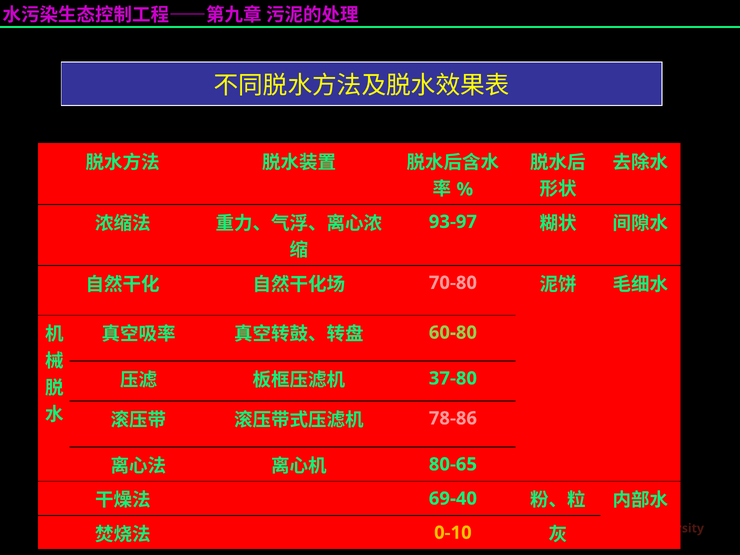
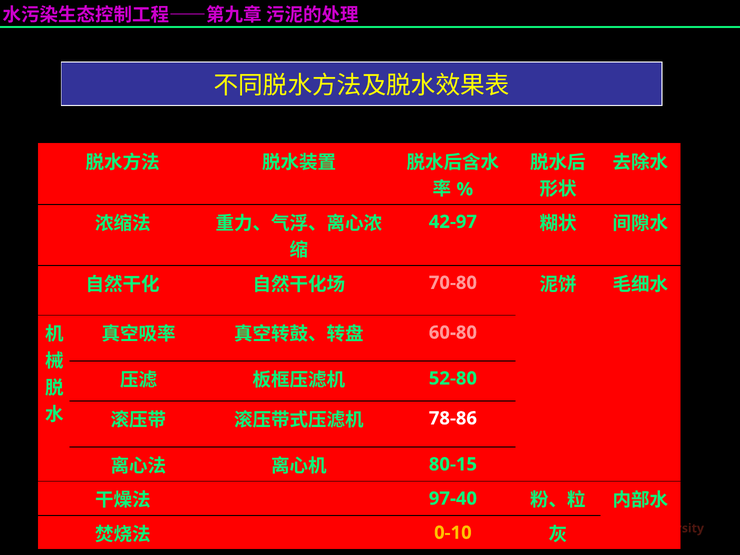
93-97: 93-97 -> 42-97
60-80 colour: light green -> pink
37-80: 37-80 -> 52-80
78-86 colour: pink -> white
80-65: 80-65 -> 80-15
69-40: 69-40 -> 97-40
